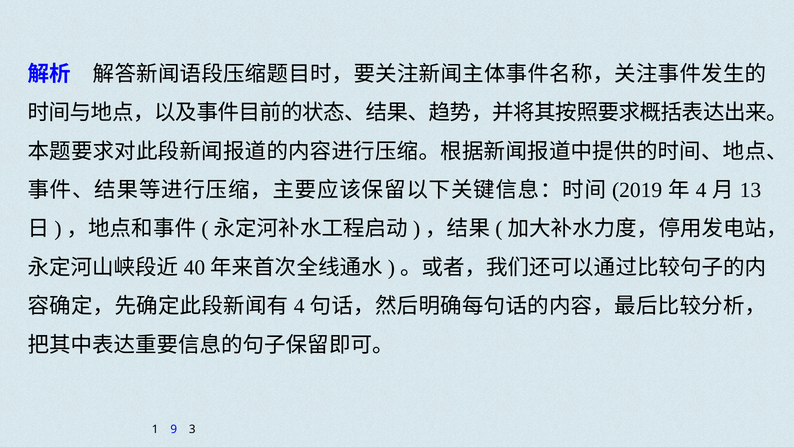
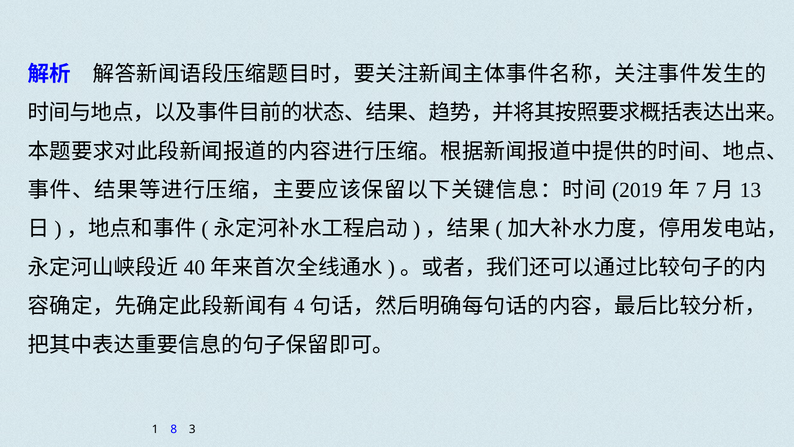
4: 4 -> 7
9: 9 -> 8
